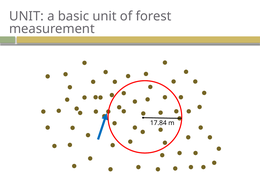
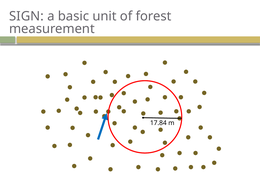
UNIT at (26, 16): UNIT -> SIGN
